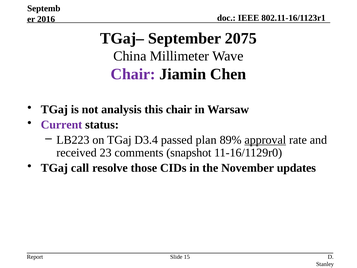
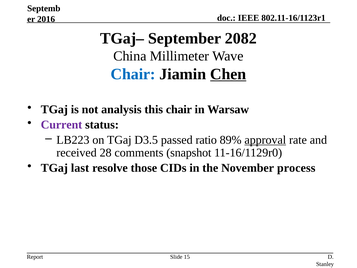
2075: 2075 -> 2082
Chair at (133, 74) colour: purple -> blue
Chen underline: none -> present
D3.4: D3.4 -> D3.5
plan: plan -> ratio
23: 23 -> 28
call: call -> last
updates: updates -> process
